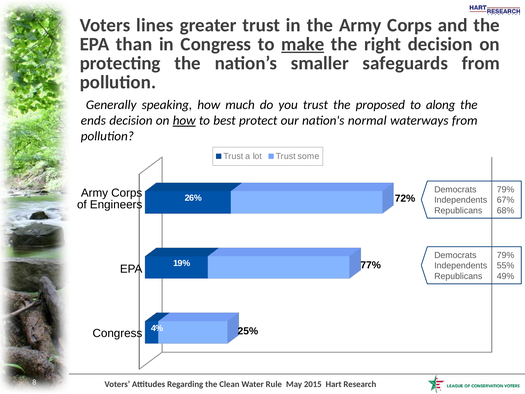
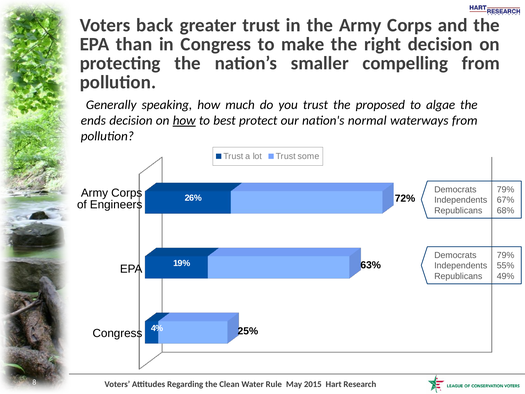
lines: lines -> back
make underline: present -> none
safeguards: safeguards -> compelling
along: along -> algae
77%: 77% -> 63%
